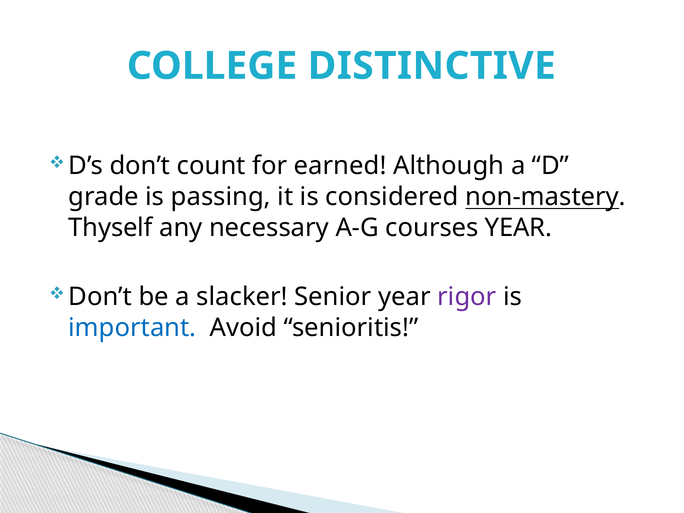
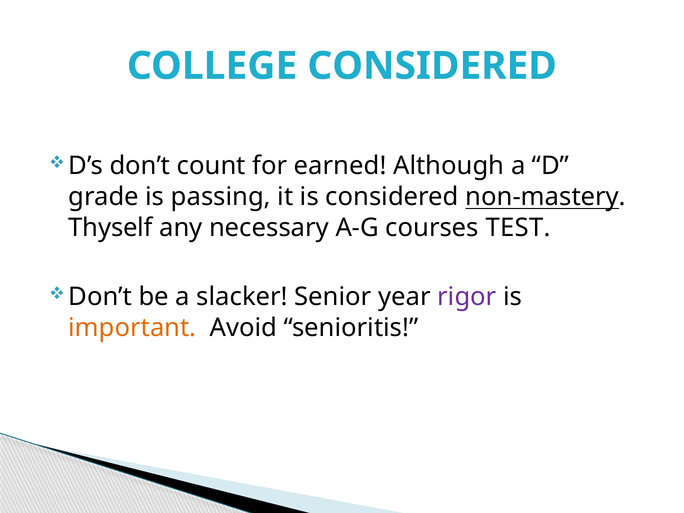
COLLEGE DISTINCTIVE: DISTINCTIVE -> CONSIDERED
courses YEAR: YEAR -> TEST
important colour: blue -> orange
